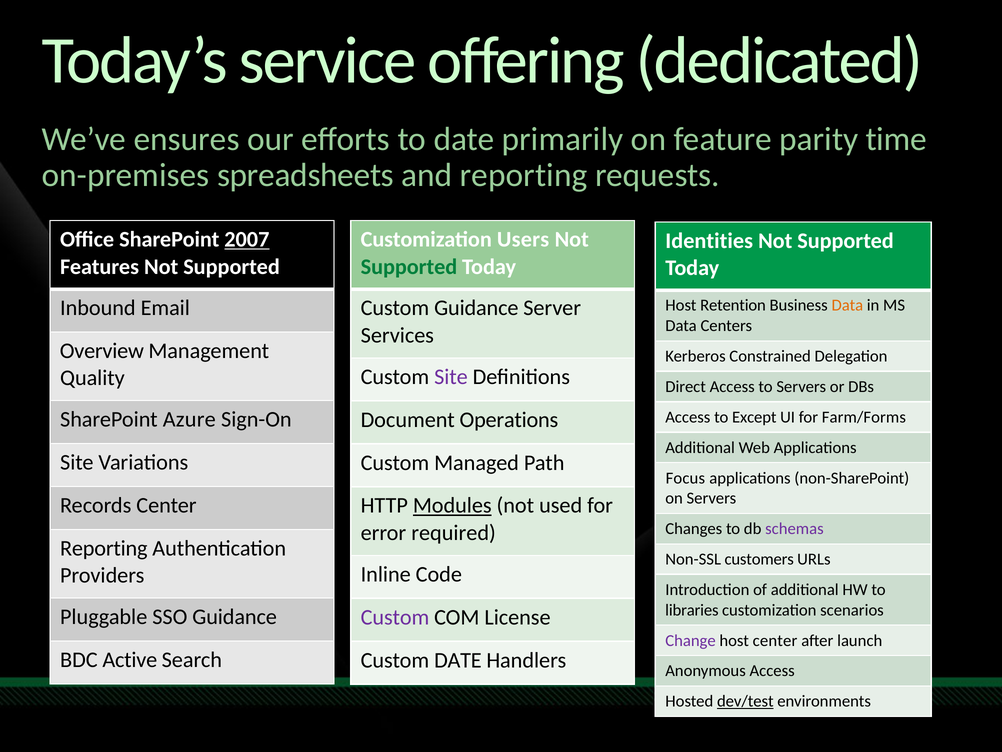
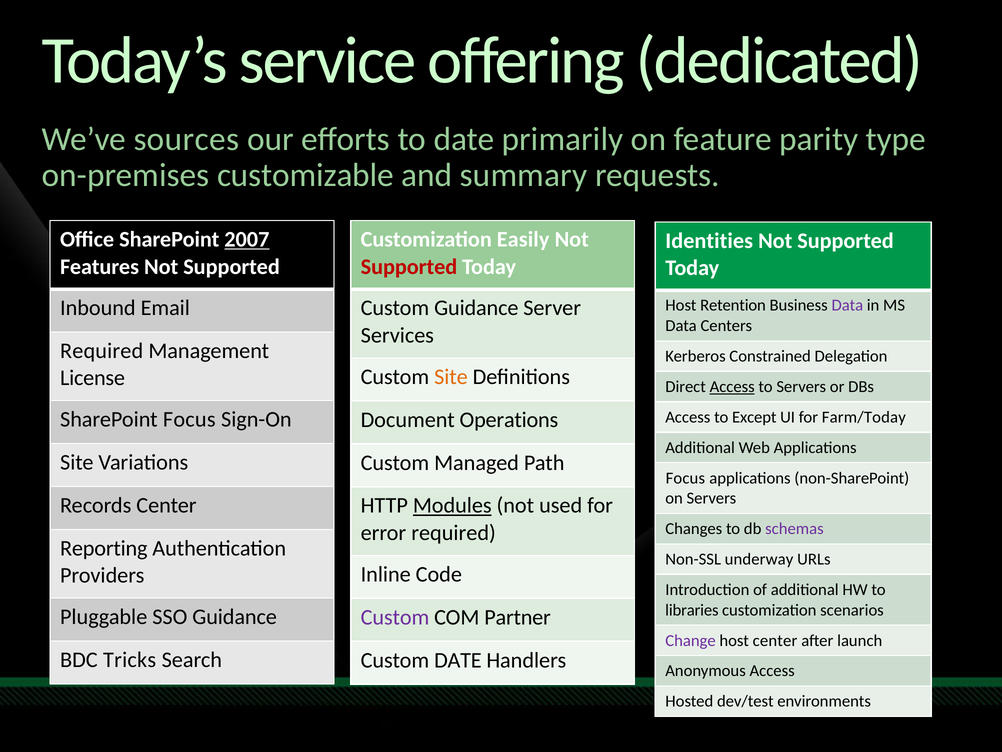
ensures: ensures -> sources
time: time -> type
spreadsheets: spreadsheets -> customizable
and reporting: reporting -> summary
Users: Users -> Easily
Supported at (409, 267) colour: green -> red
Data at (847, 305) colour: orange -> purple
Overview at (102, 351): Overview -> Required
Site at (451, 377) colour: purple -> orange
Quality: Quality -> License
Access at (732, 386) underline: none -> present
Farm/Forms: Farm/Forms -> Farm/Today
SharePoint Azure: Azure -> Focus
customers: customers -> underway
License: License -> Partner
Active: Active -> Tricks
dev/test underline: present -> none
